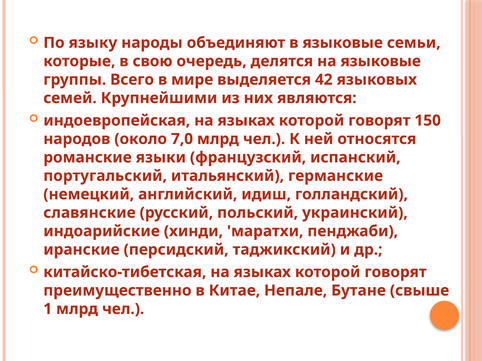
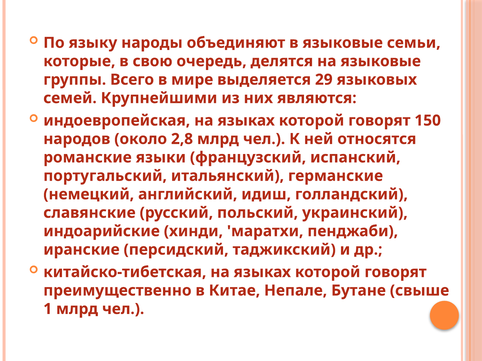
42: 42 -> 29
7,0: 7,0 -> 2,8
